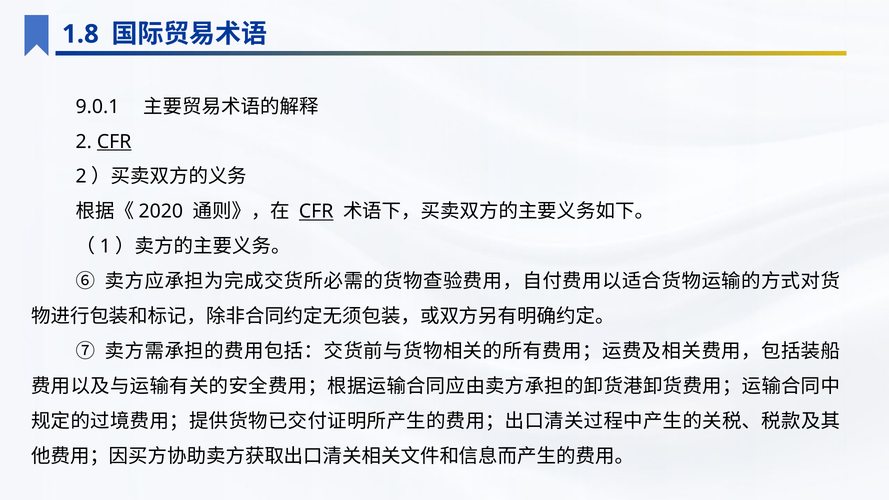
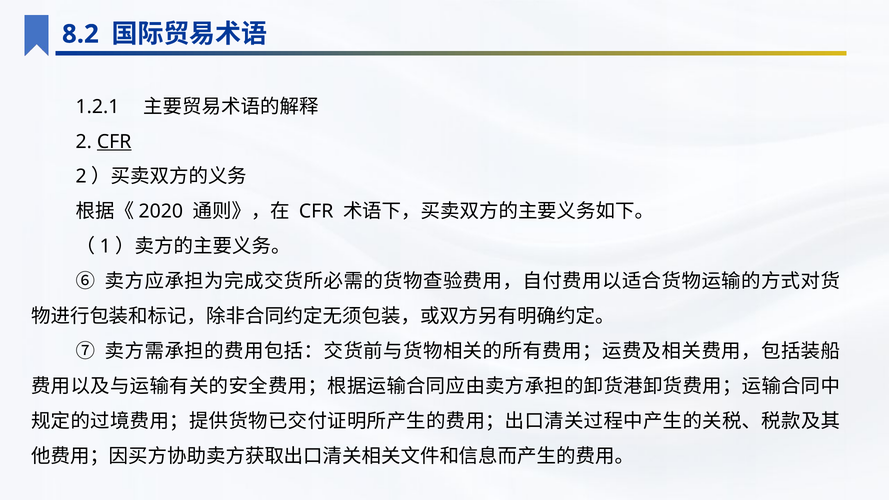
1.8: 1.8 -> 8.2
9.0.1: 9.0.1 -> 1.2.1
CFR at (316, 212) underline: present -> none
